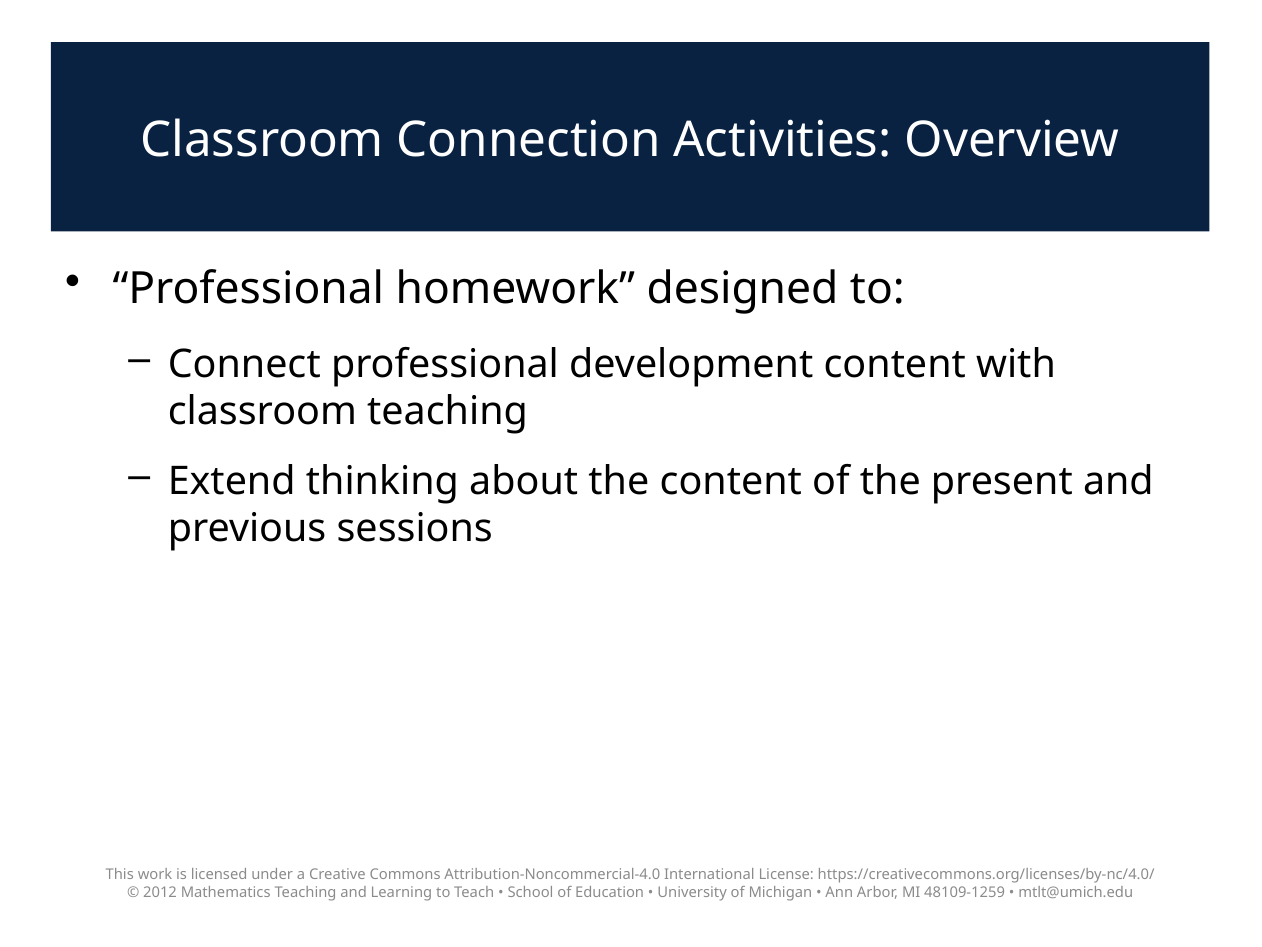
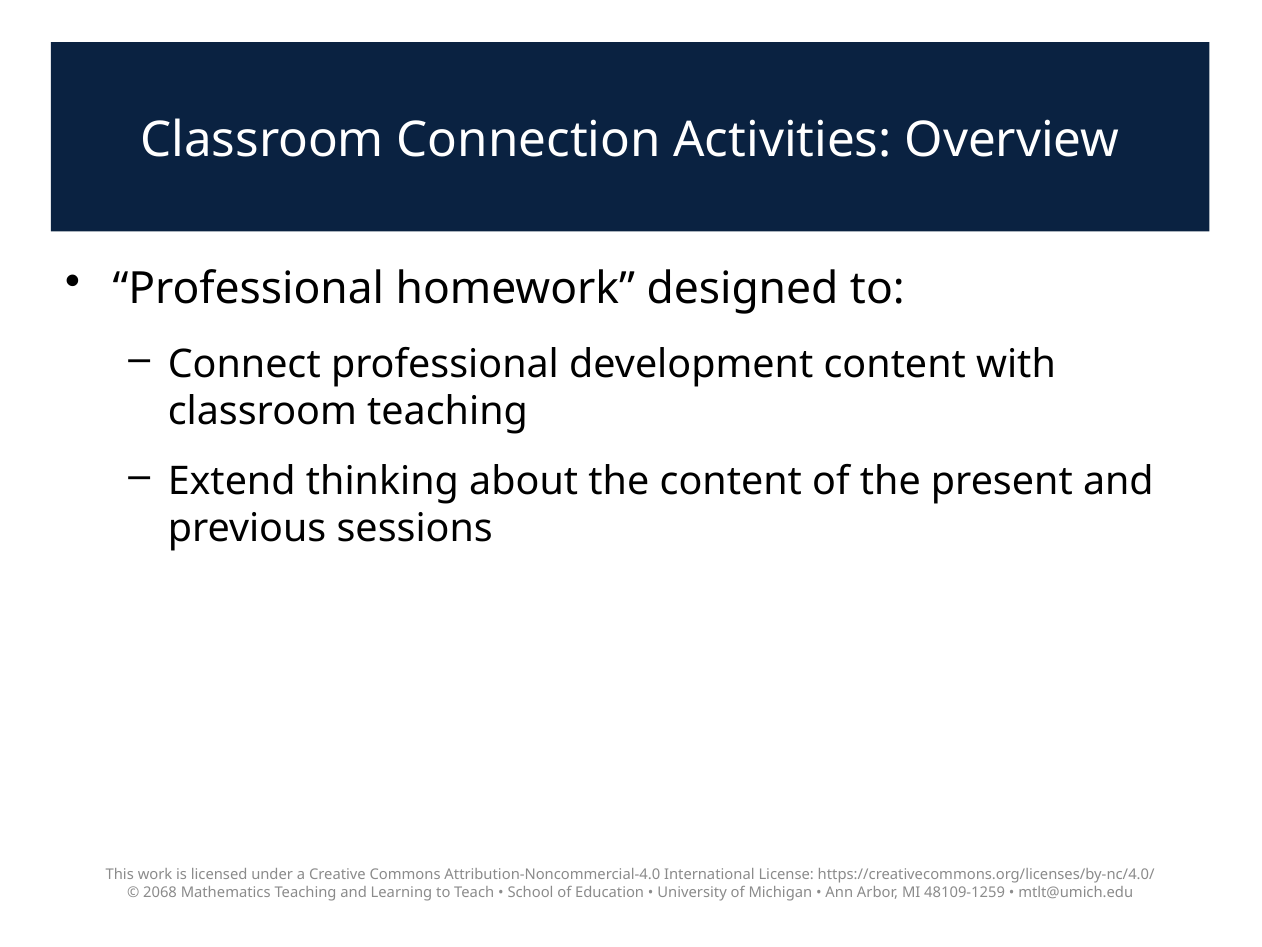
2012: 2012 -> 2068
